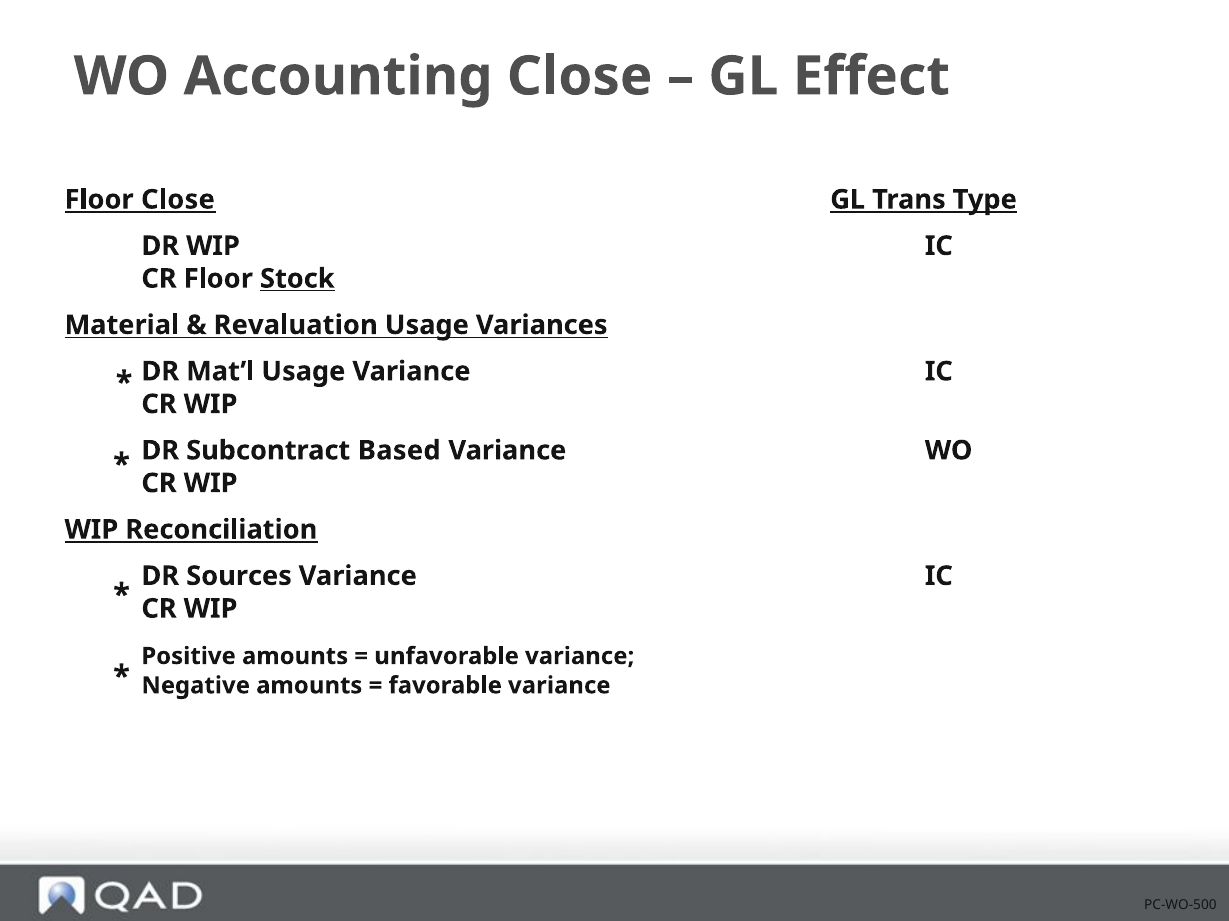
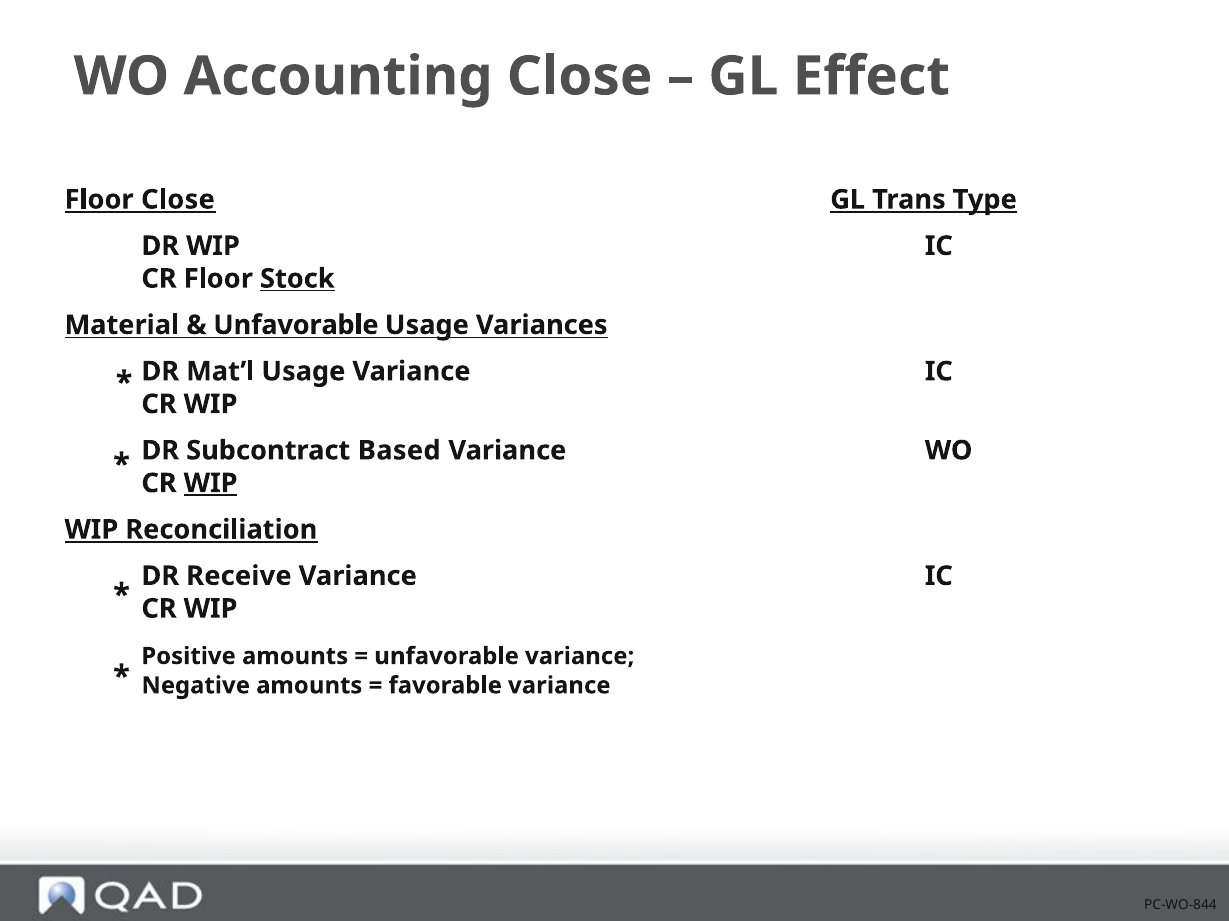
Revaluation at (296, 325): Revaluation -> Unfavorable
WIP at (211, 484) underline: none -> present
Sources: Sources -> Receive
PC-WO-500: PC-WO-500 -> PC-WO-844
